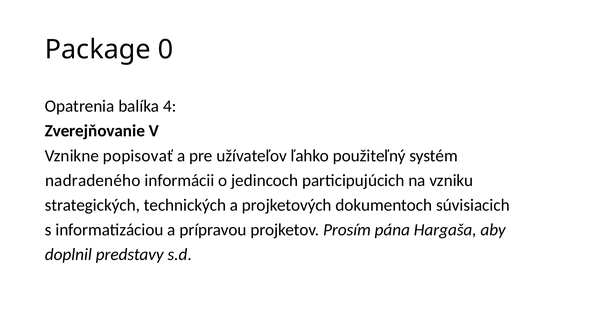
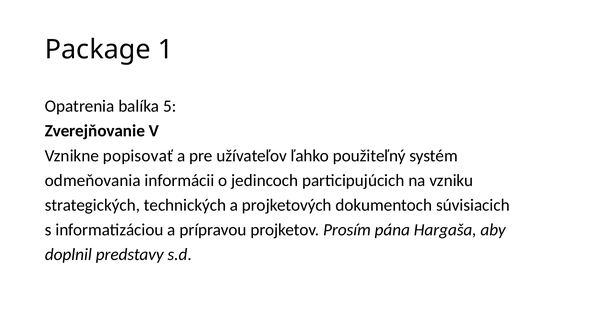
0: 0 -> 1
4: 4 -> 5
nadradeného: nadradeného -> odmeňovania
